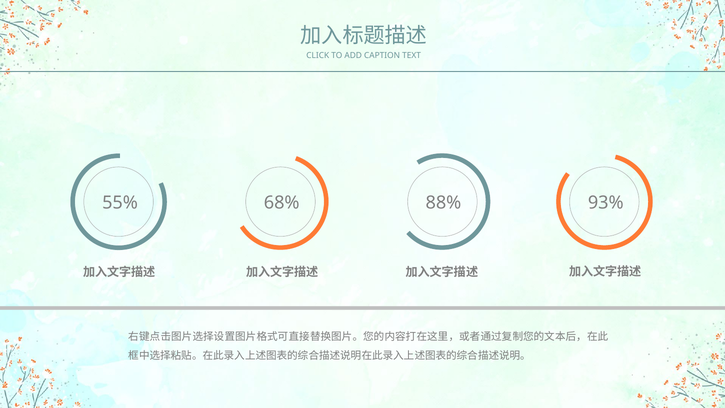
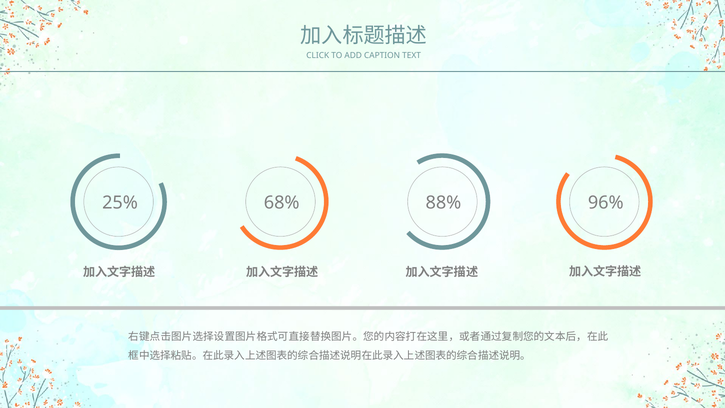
55%: 55% -> 25%
93%: 93% -> 96%
